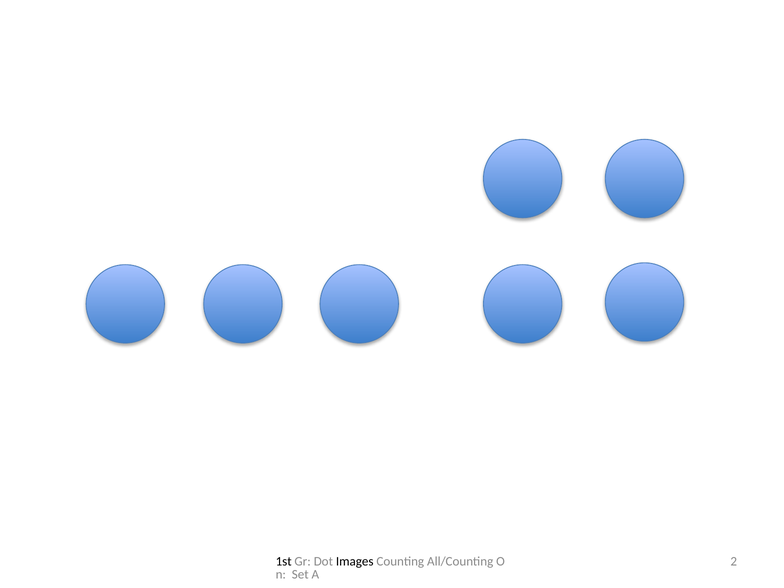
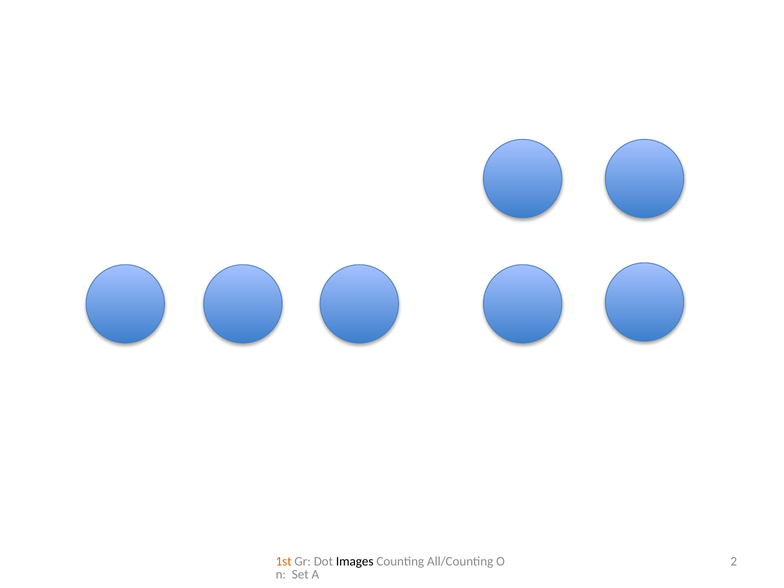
1st colour: black -> orange
